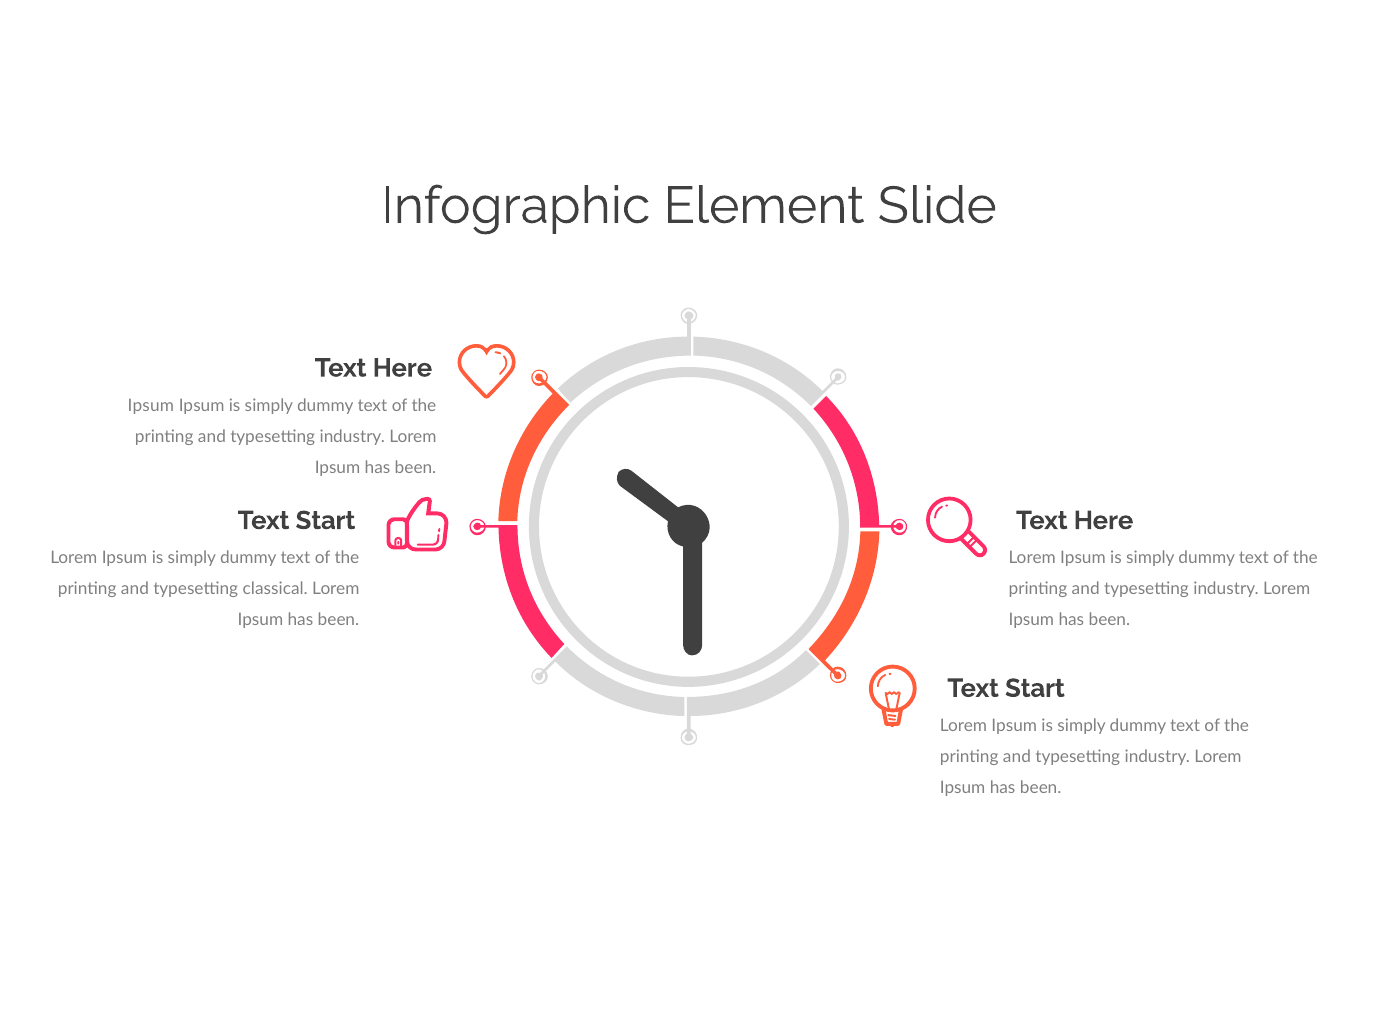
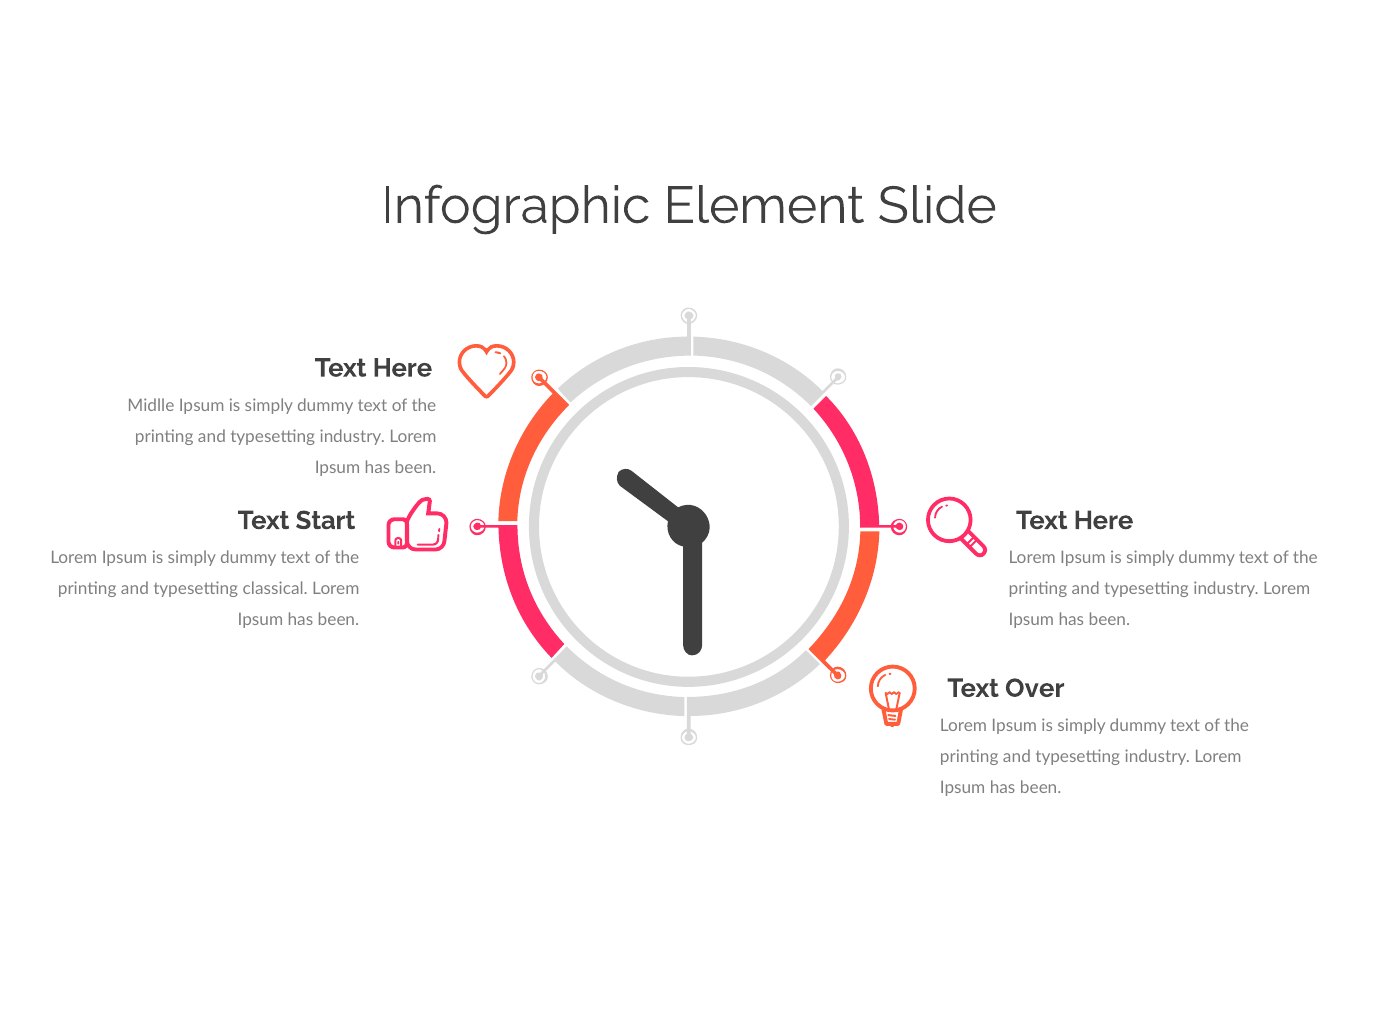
Ipsum at (151, 406): Ipsum -> Midlle
Start at (1035, 689): Start -> Over
